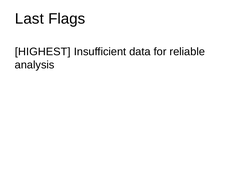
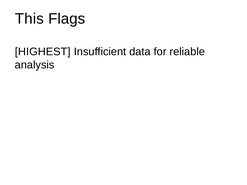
Last: Last -> This
